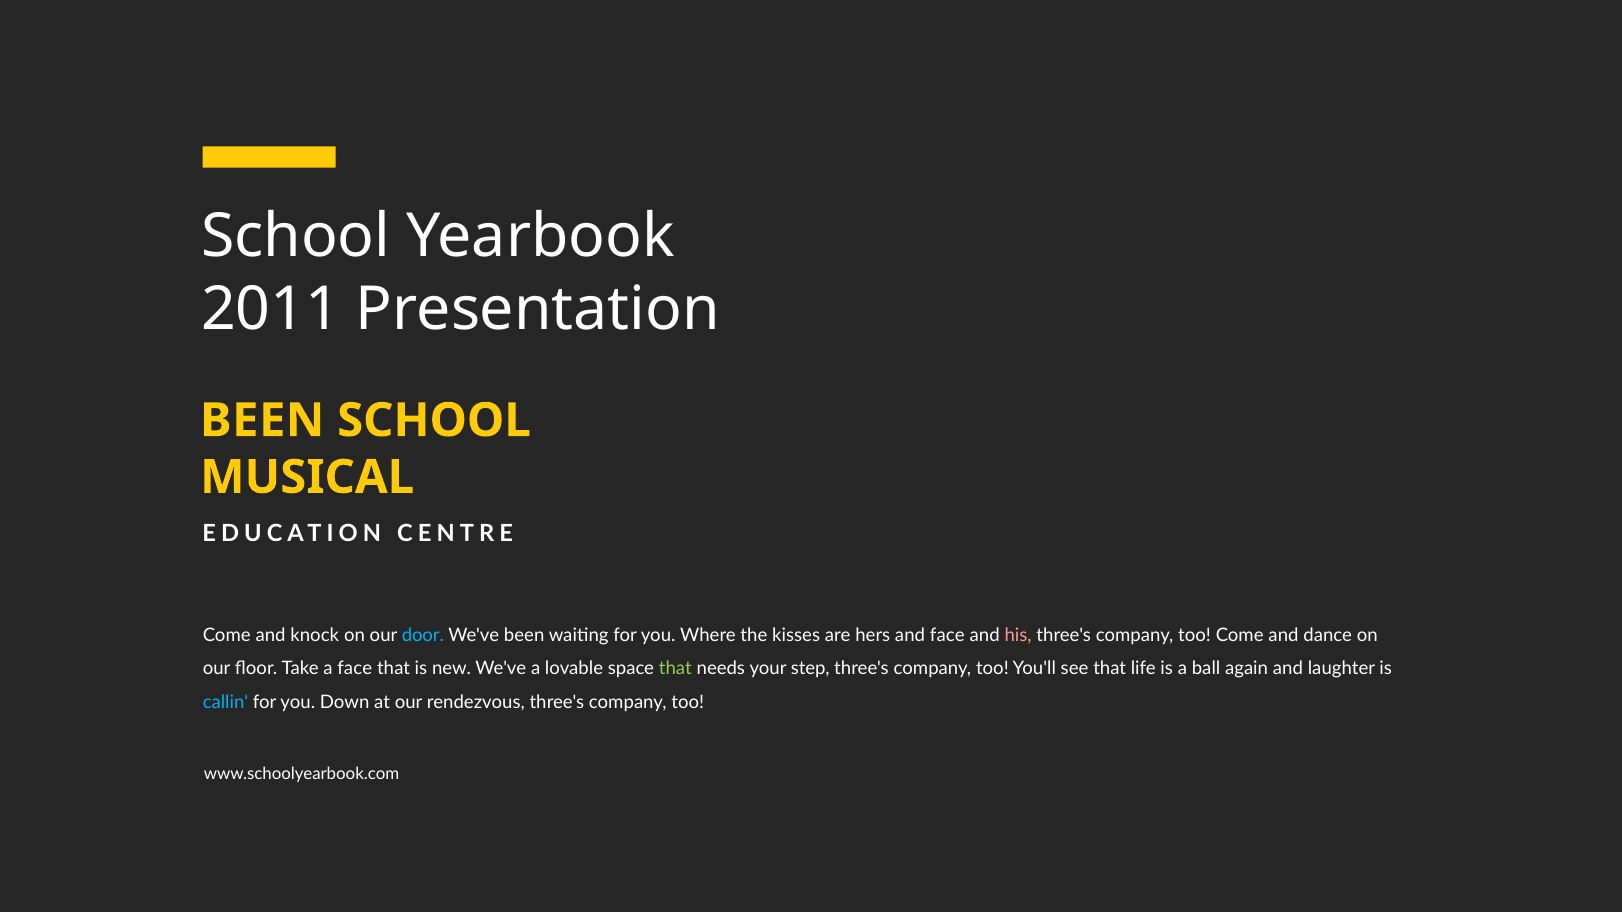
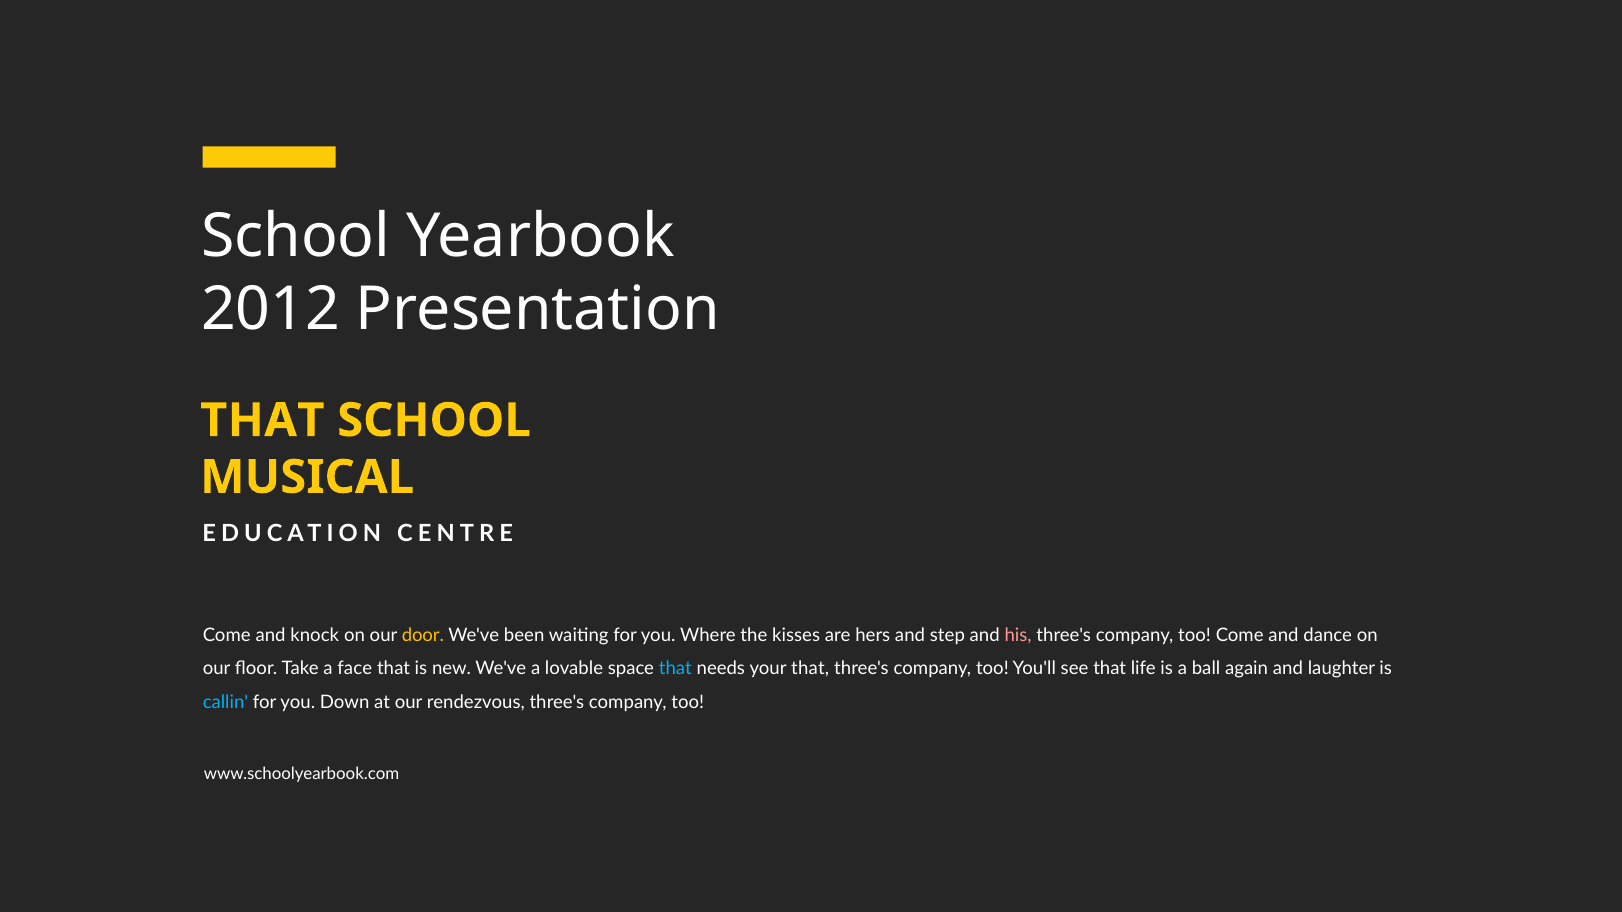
2011: 2011 -> 2012
BEEN at (262, 421): BEEN -> THAT
door colour: light blue -> yellow
and face: face -> step
that at (675, 669) colour: light green -> light blue
your step: step -> that
